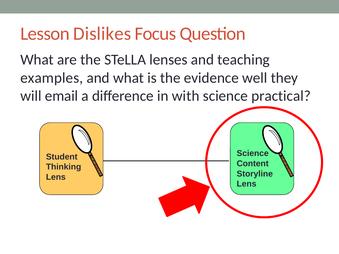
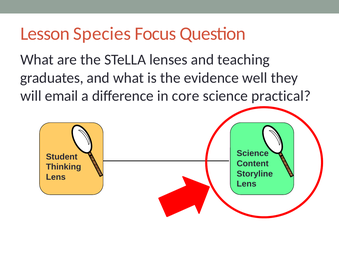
Dislikes: Dislikes -> Species
examples: examples -> graduates
with: with -> core
